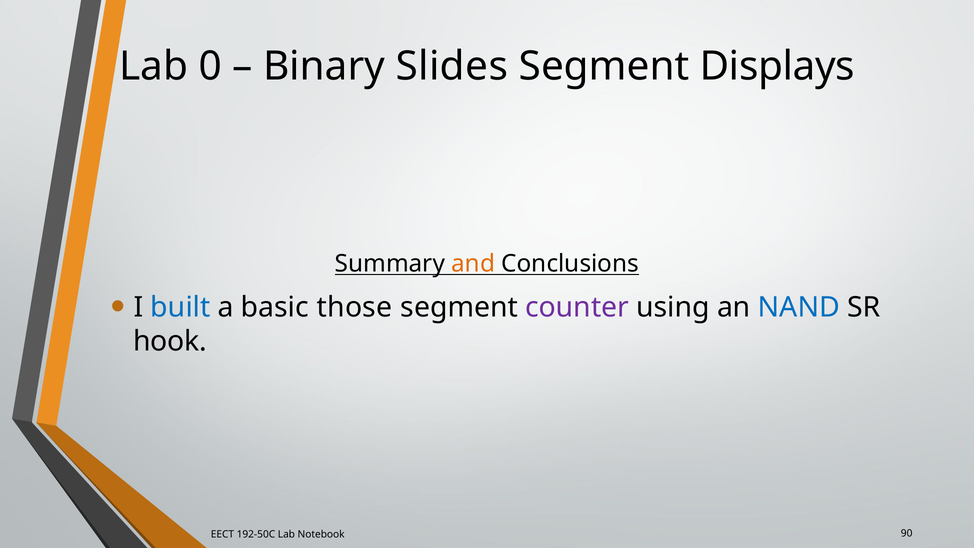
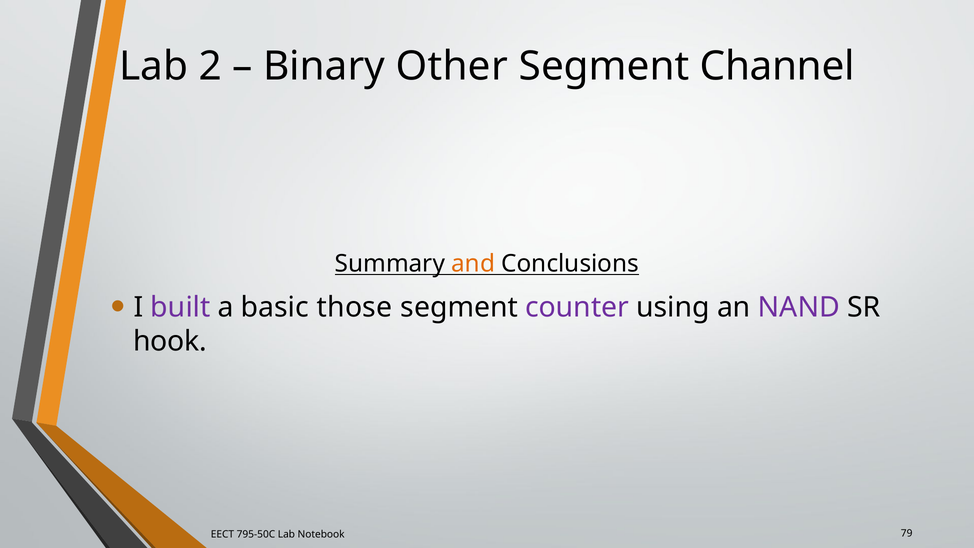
0: 0 -> 2
Slides: Slides -> Other
Displays: Displays -> Channel
built colour: blue -> purple
NAND colour: blue -> purple
192-50C: 192-50C -> 795-50C
90: 90 -> 79
